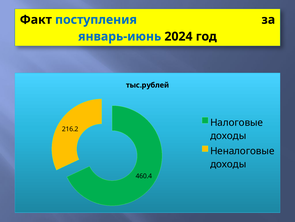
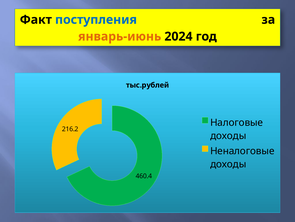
январь-июнь colour: blue -> orange
